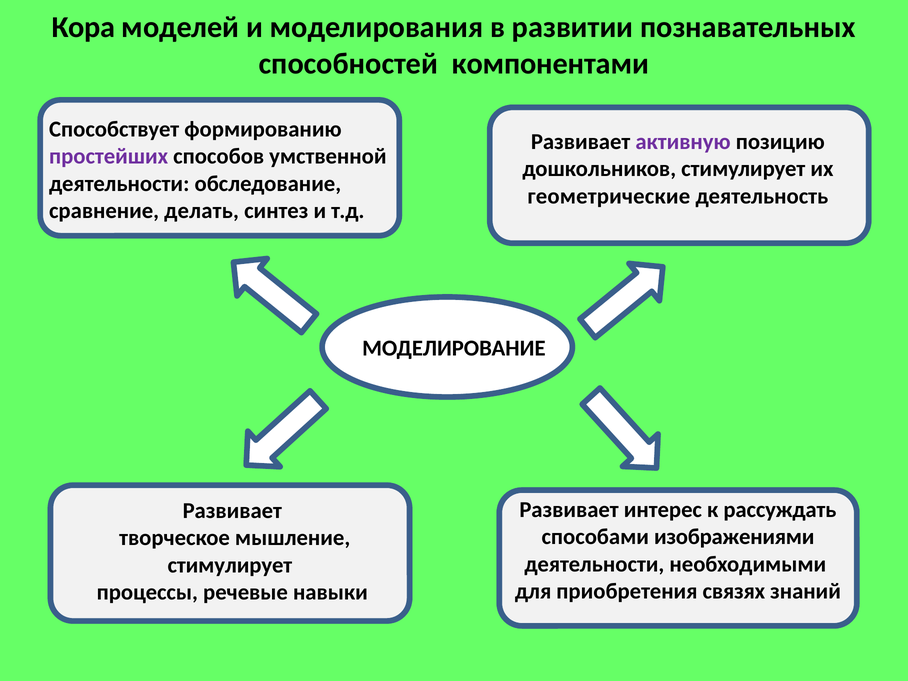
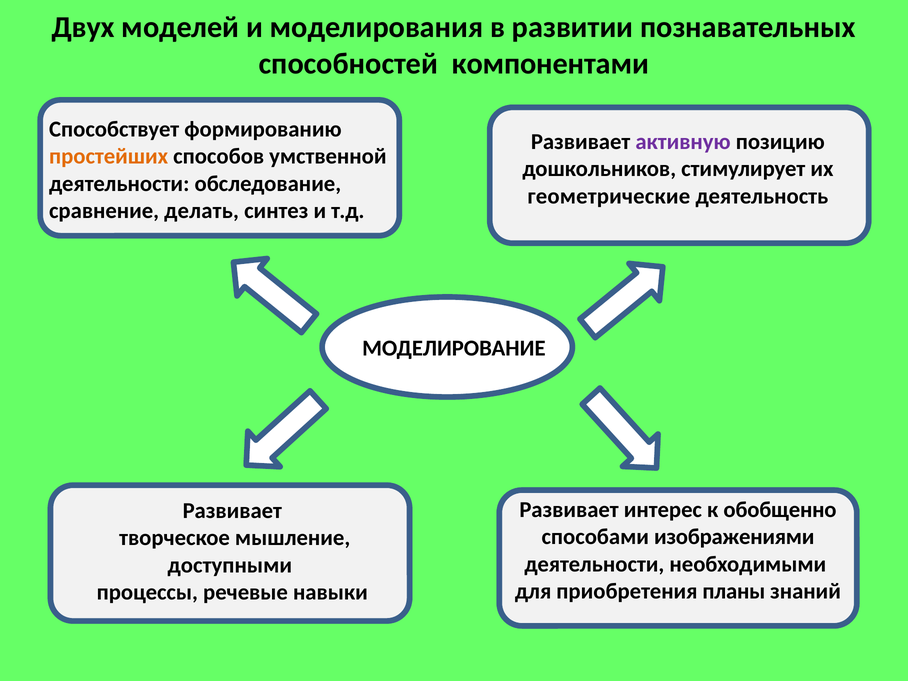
Кора: Кора -> Двух
простейших colour: purple -> orange
рассуждать: рассуждать -> обобщенно
стимулирует at (230, 565): стимулирует -> доступными
связях: связях -> планы
